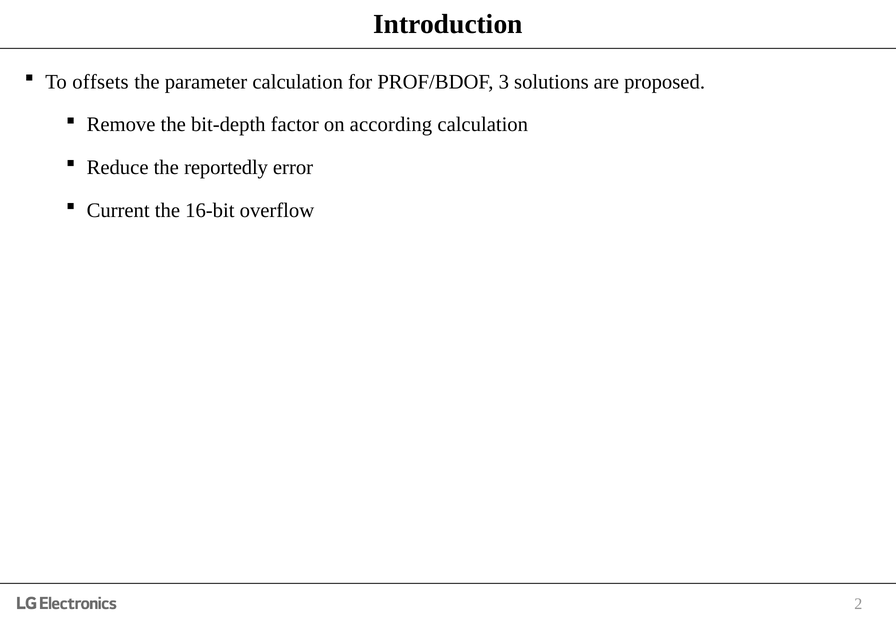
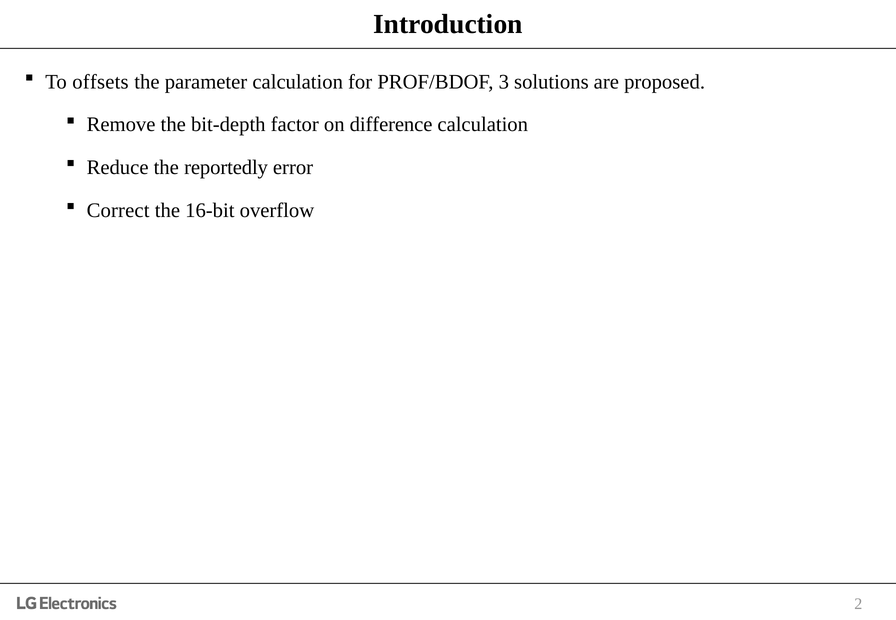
according: according -> difference
Current: Current -> Correct
